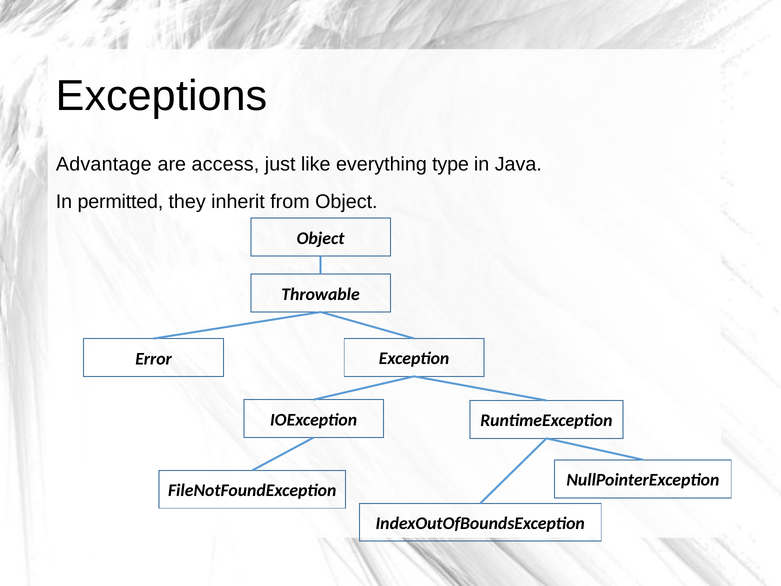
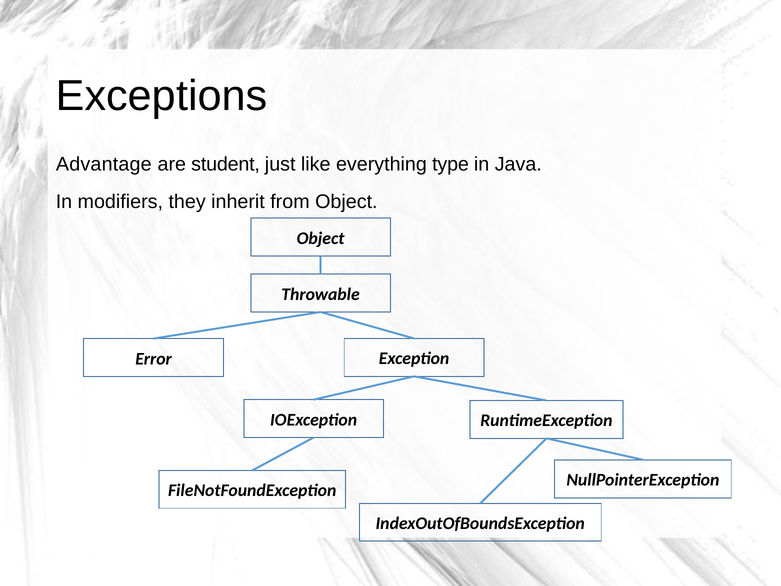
access: access -> student
permitted: permitted -> modifiers
